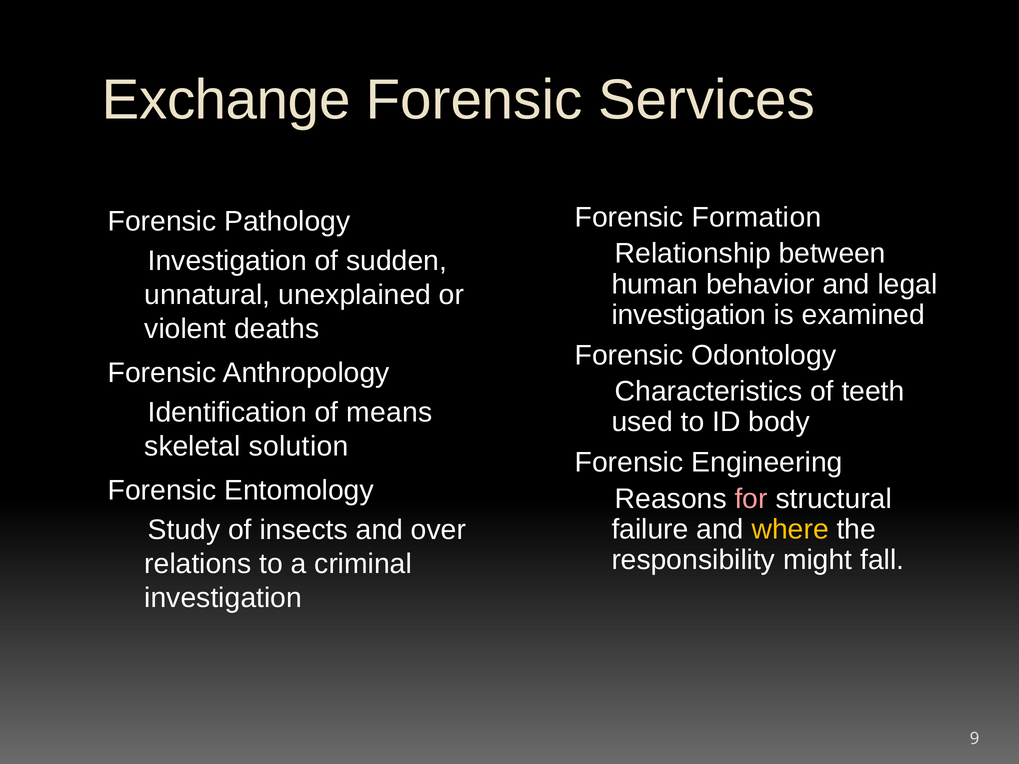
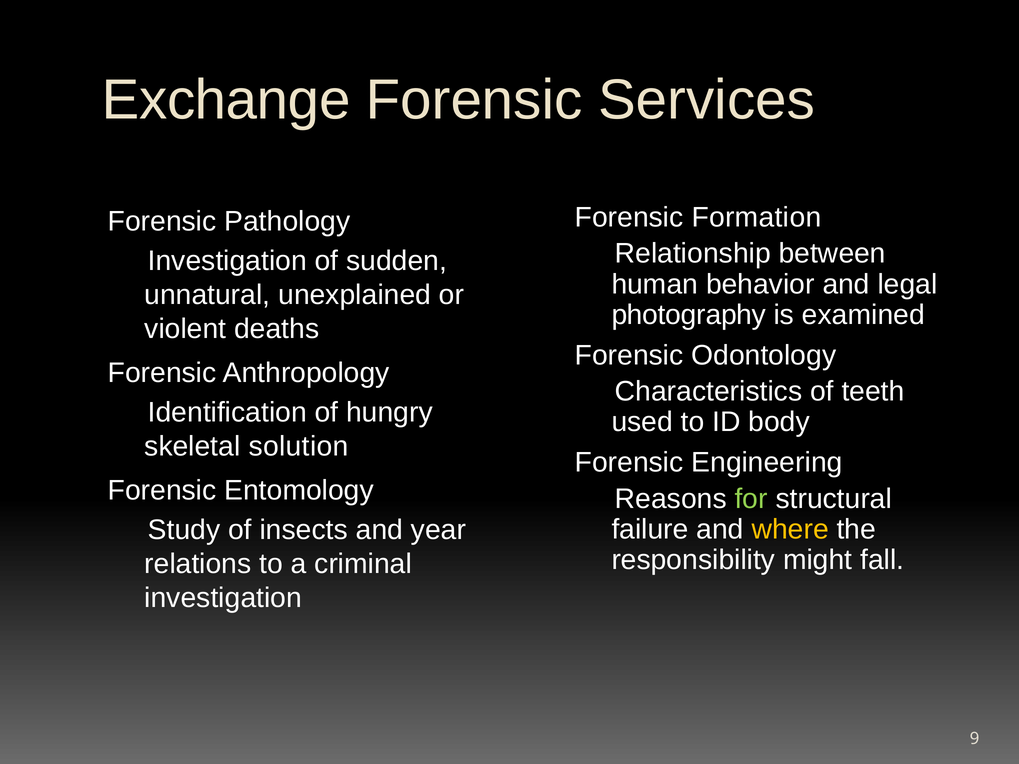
investigation at (689, 315): investigation -> photography
means: means -> hungry
for colour: pink -> light green
over: over -> year
